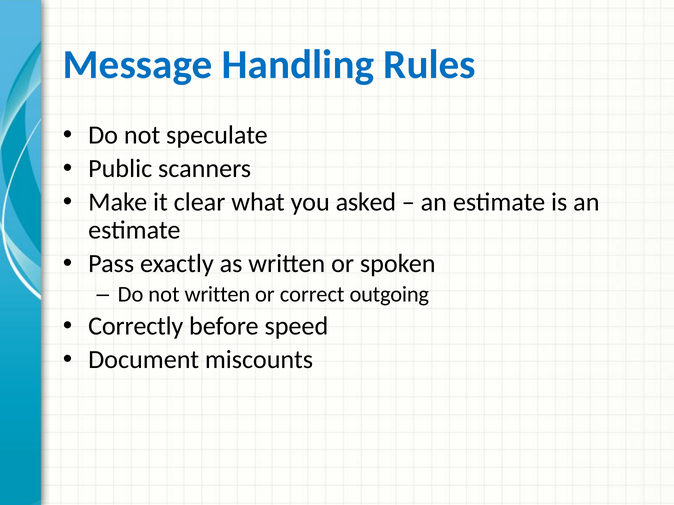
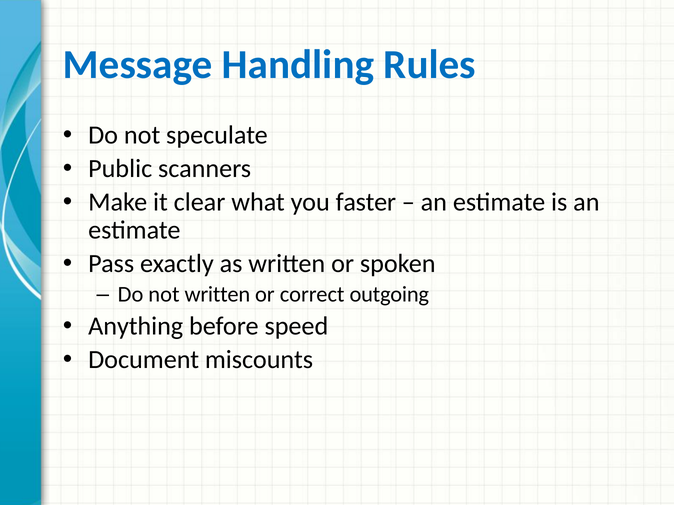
asked: asked -> faster
Correctly: Correctly -> Anything
